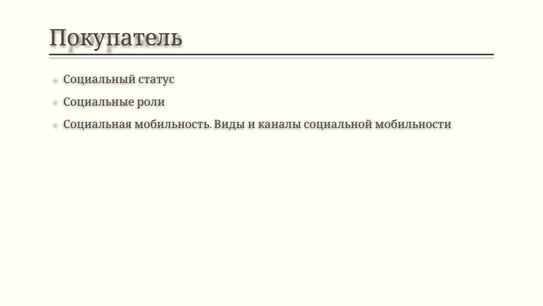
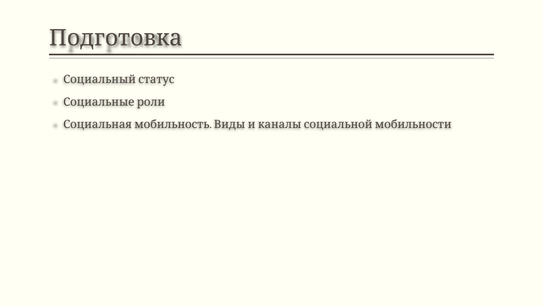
Покупатель: Покупатель -> Подготовка
